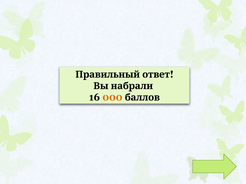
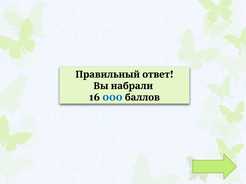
000 colour: orange -> blue
